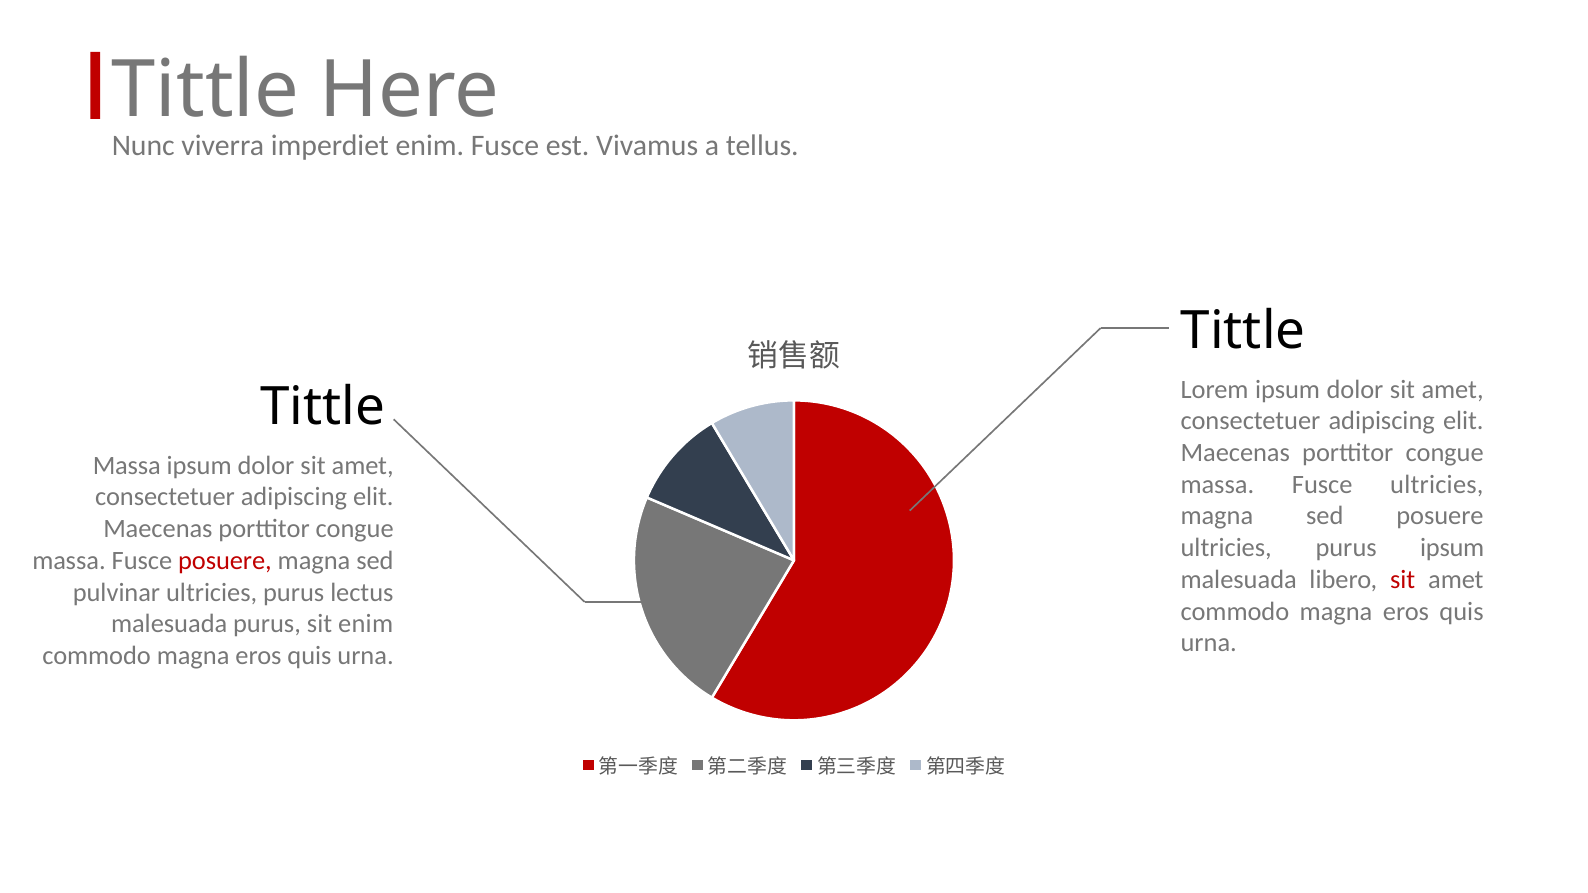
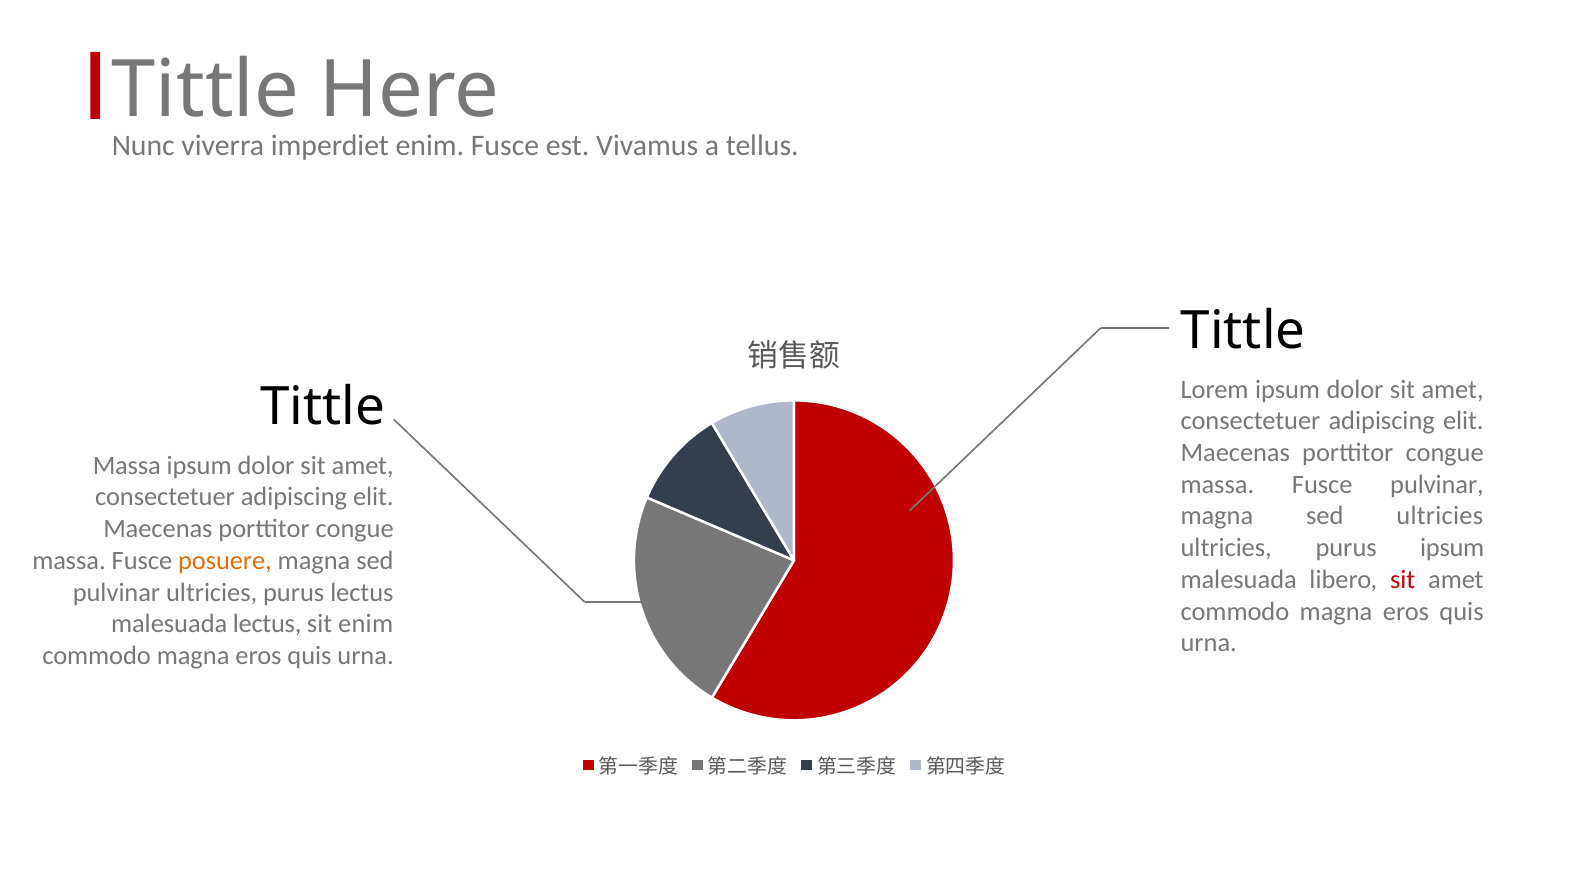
Fusce ultricies: ultricies -> pulvinar
sed posuere: posuere -> ultricies
posuere at (225, 561) colour: red -> orange
malesuada purus: purus -> lectus
